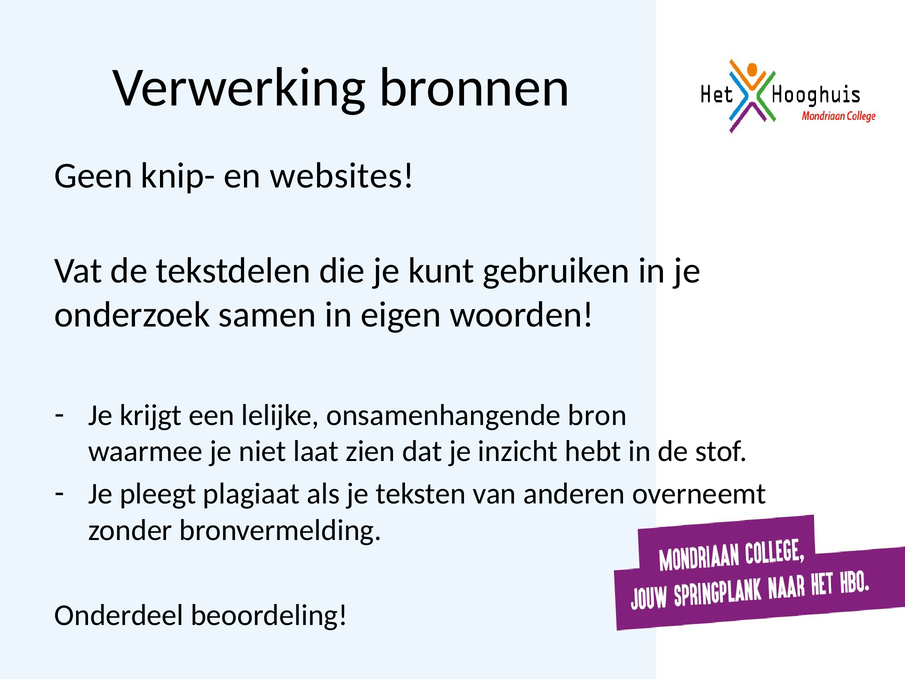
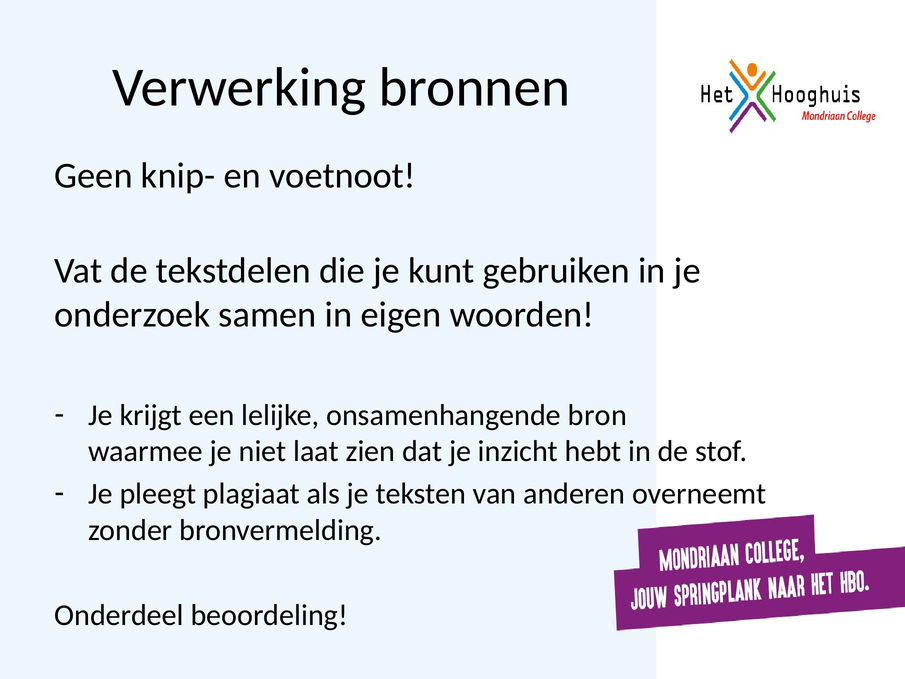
websites: websites -> voetnoot
